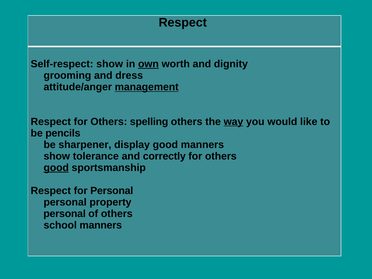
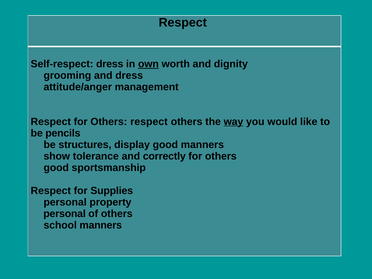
Self-respect show: show -> dress
management underline: present -> none
Others spelling: spelling -> respect
sharpener: sharpener -> structures
good at (56, 168) underline: present -> none
for Personal: Personal -> Supplies
